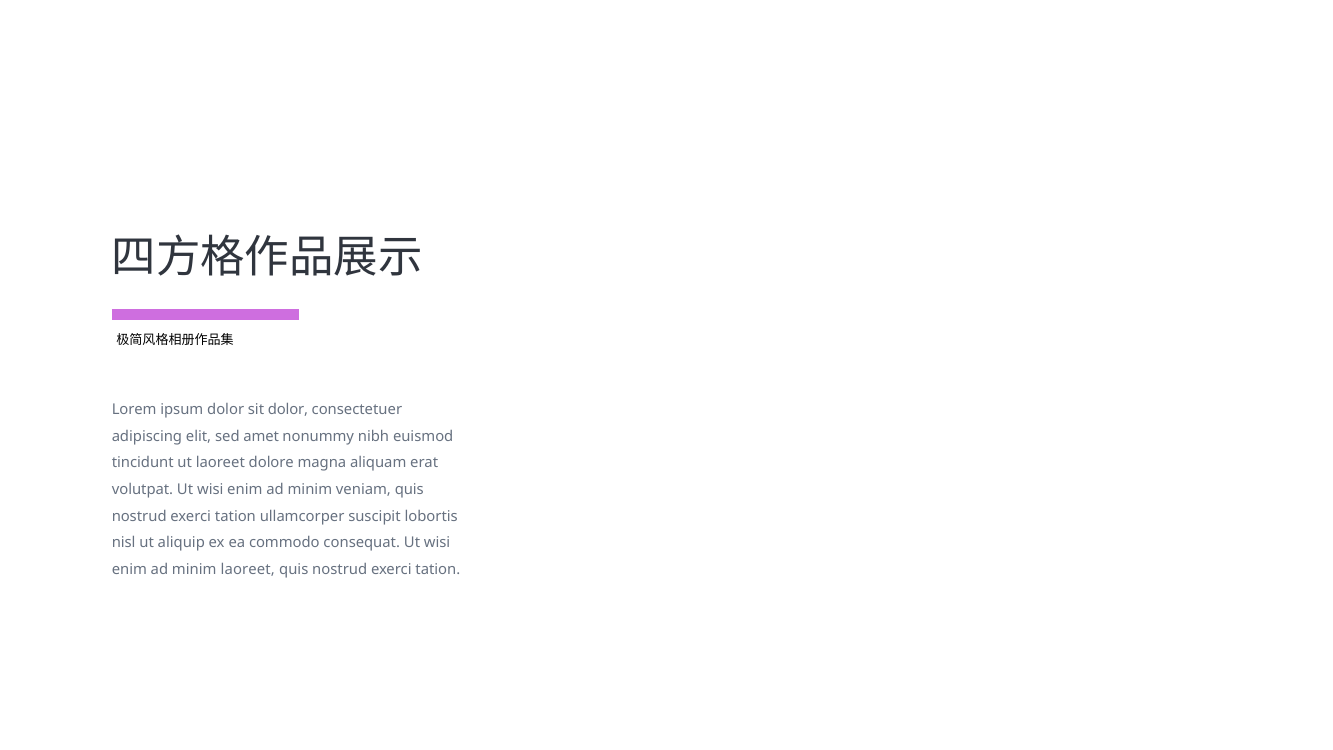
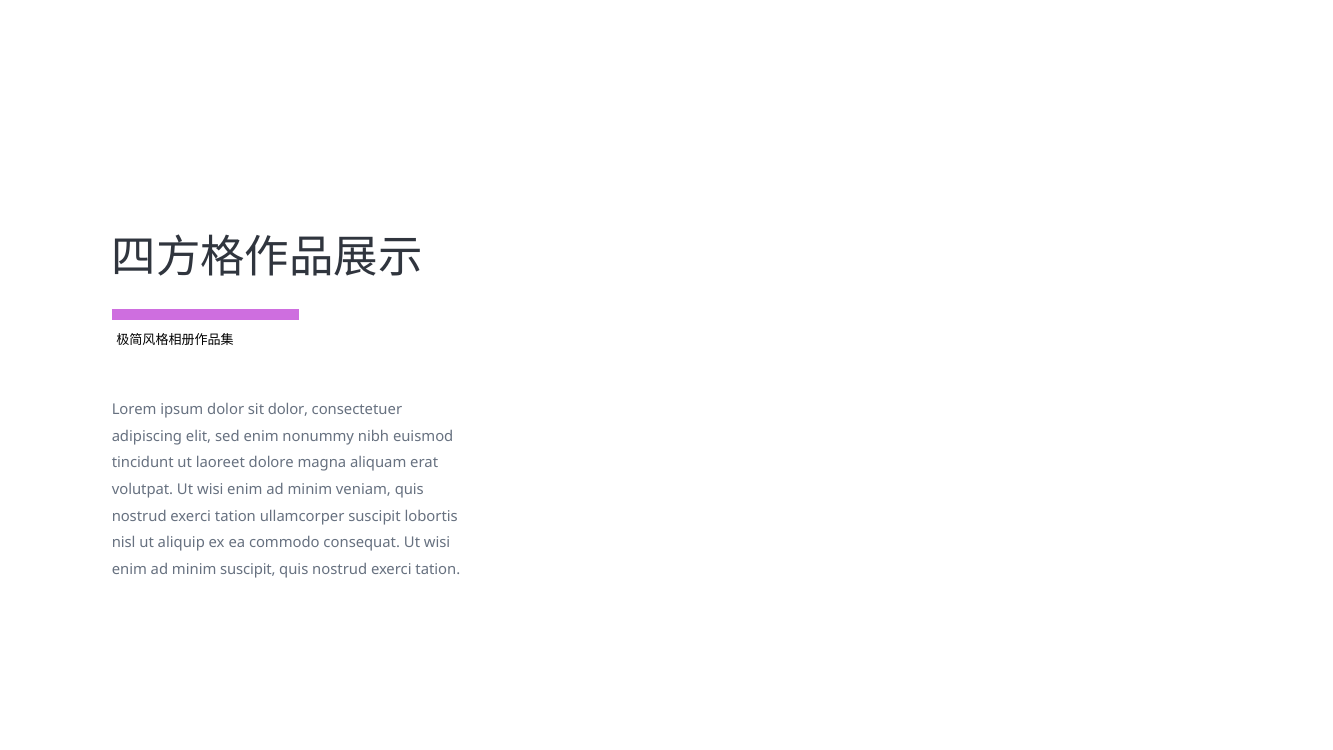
sed amet: amet -> enim
minim laoreet: laoreet -> suscipit
